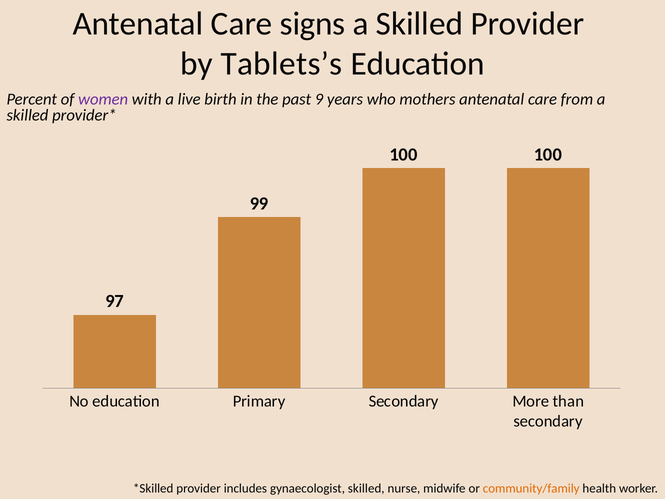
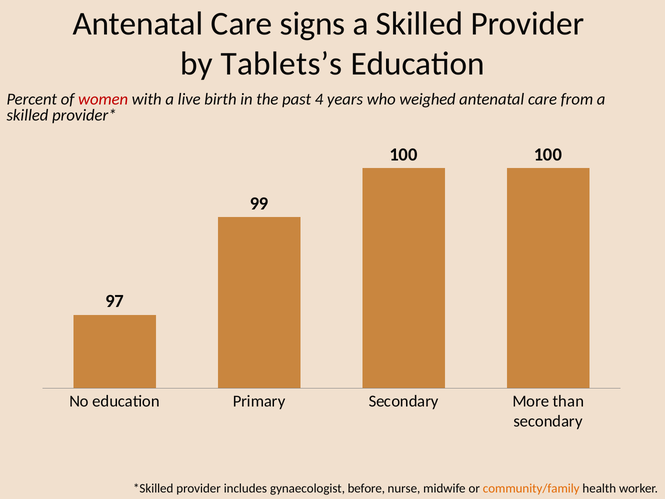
women colour: purple -> red
9: 9 -> 4
mothers: mothers -> weighed
gynaecologist skilled: skilled -> before
